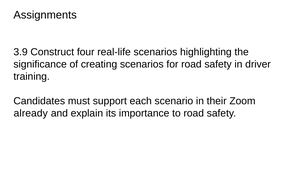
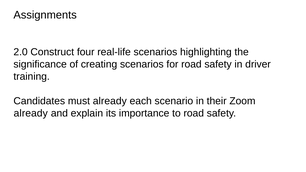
3.9: 3.9 -> 2.0
must support: support -> already
